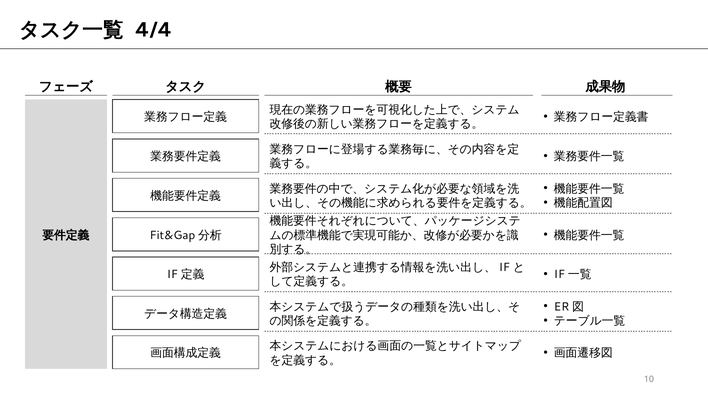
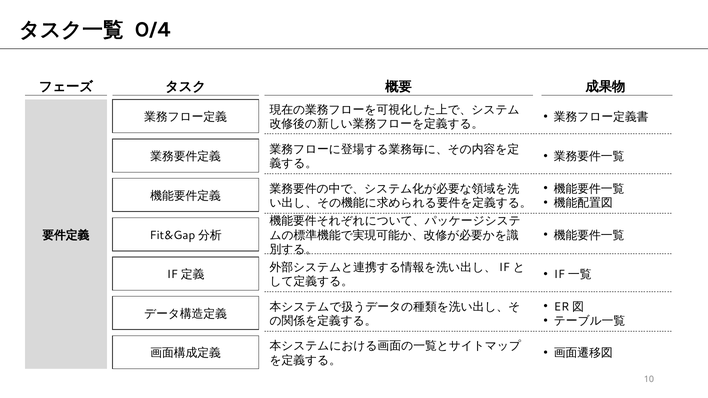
4/4: 4/4 -> 0/4
